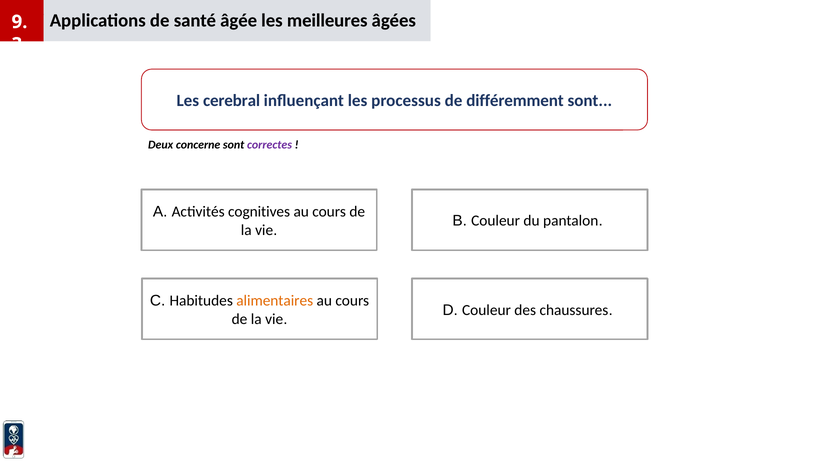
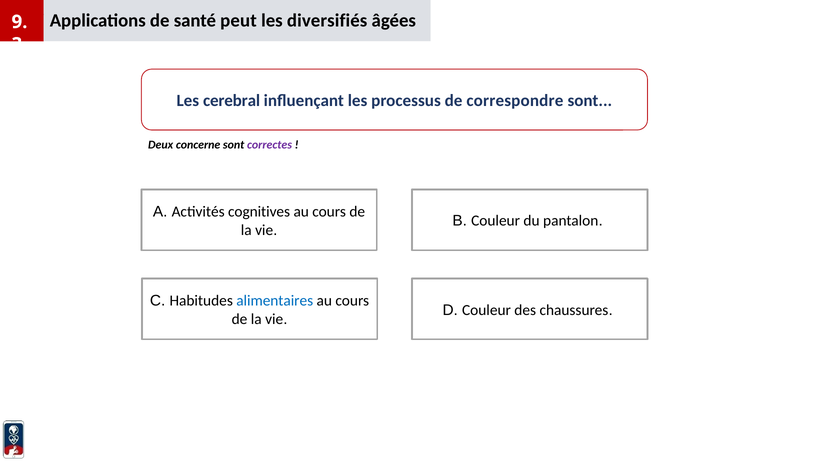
âgée: âgée -> peut
meilleures: meilleures -> diversifiés
différemment: différemment -> correspondre
alimentaires colour: orange -> blue
